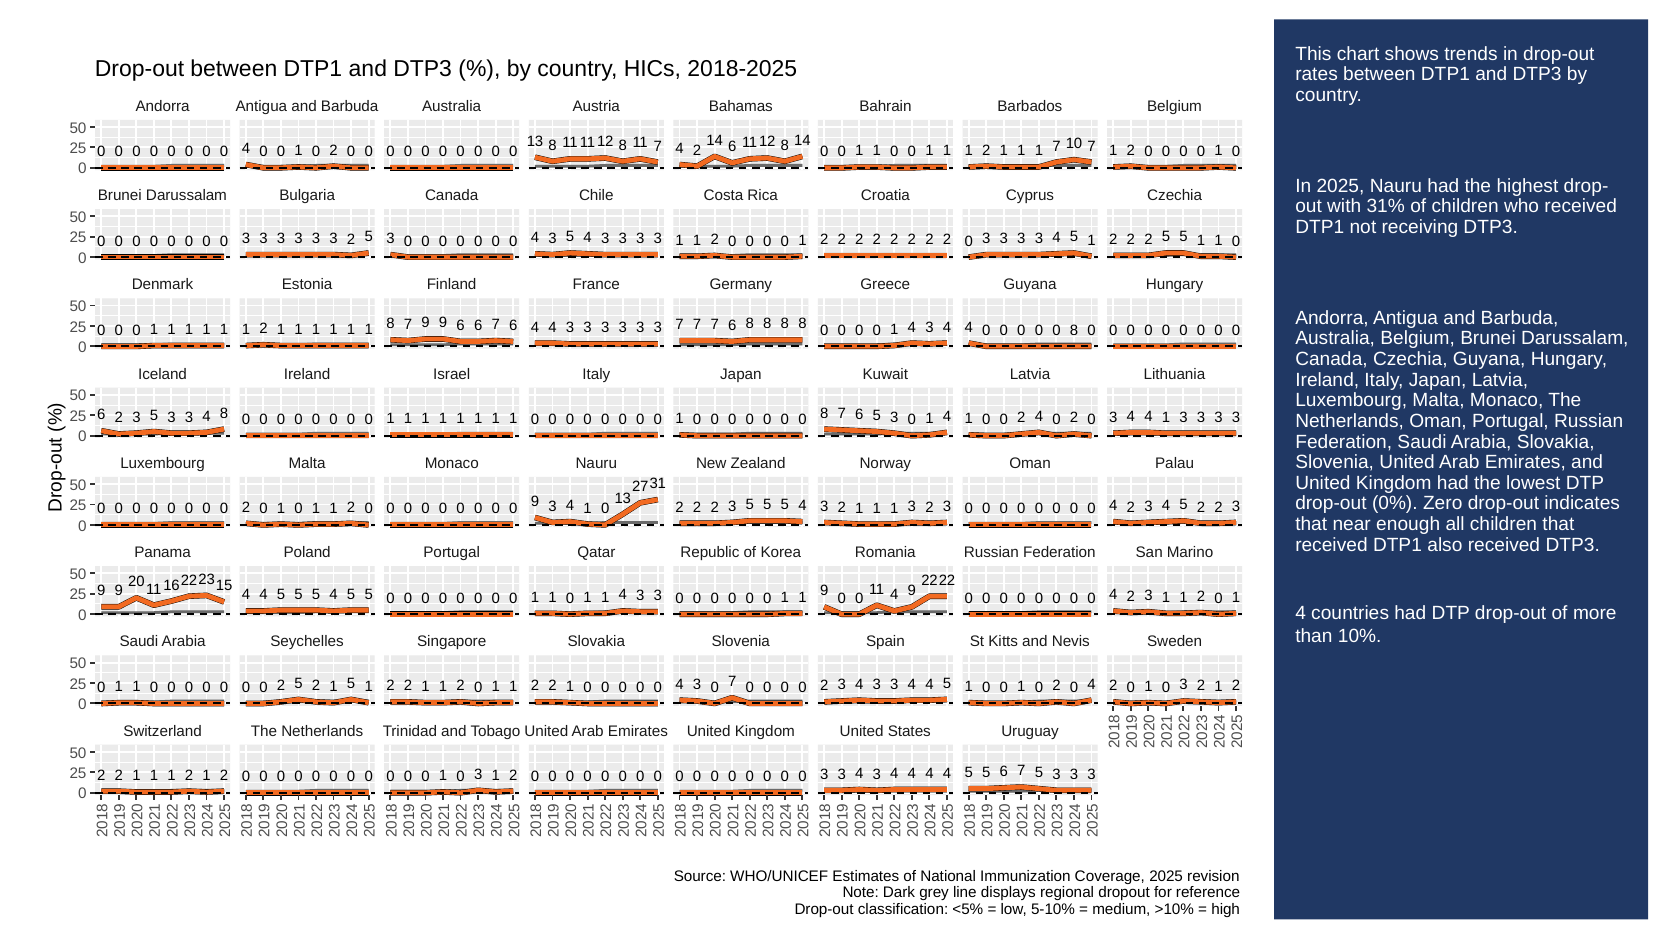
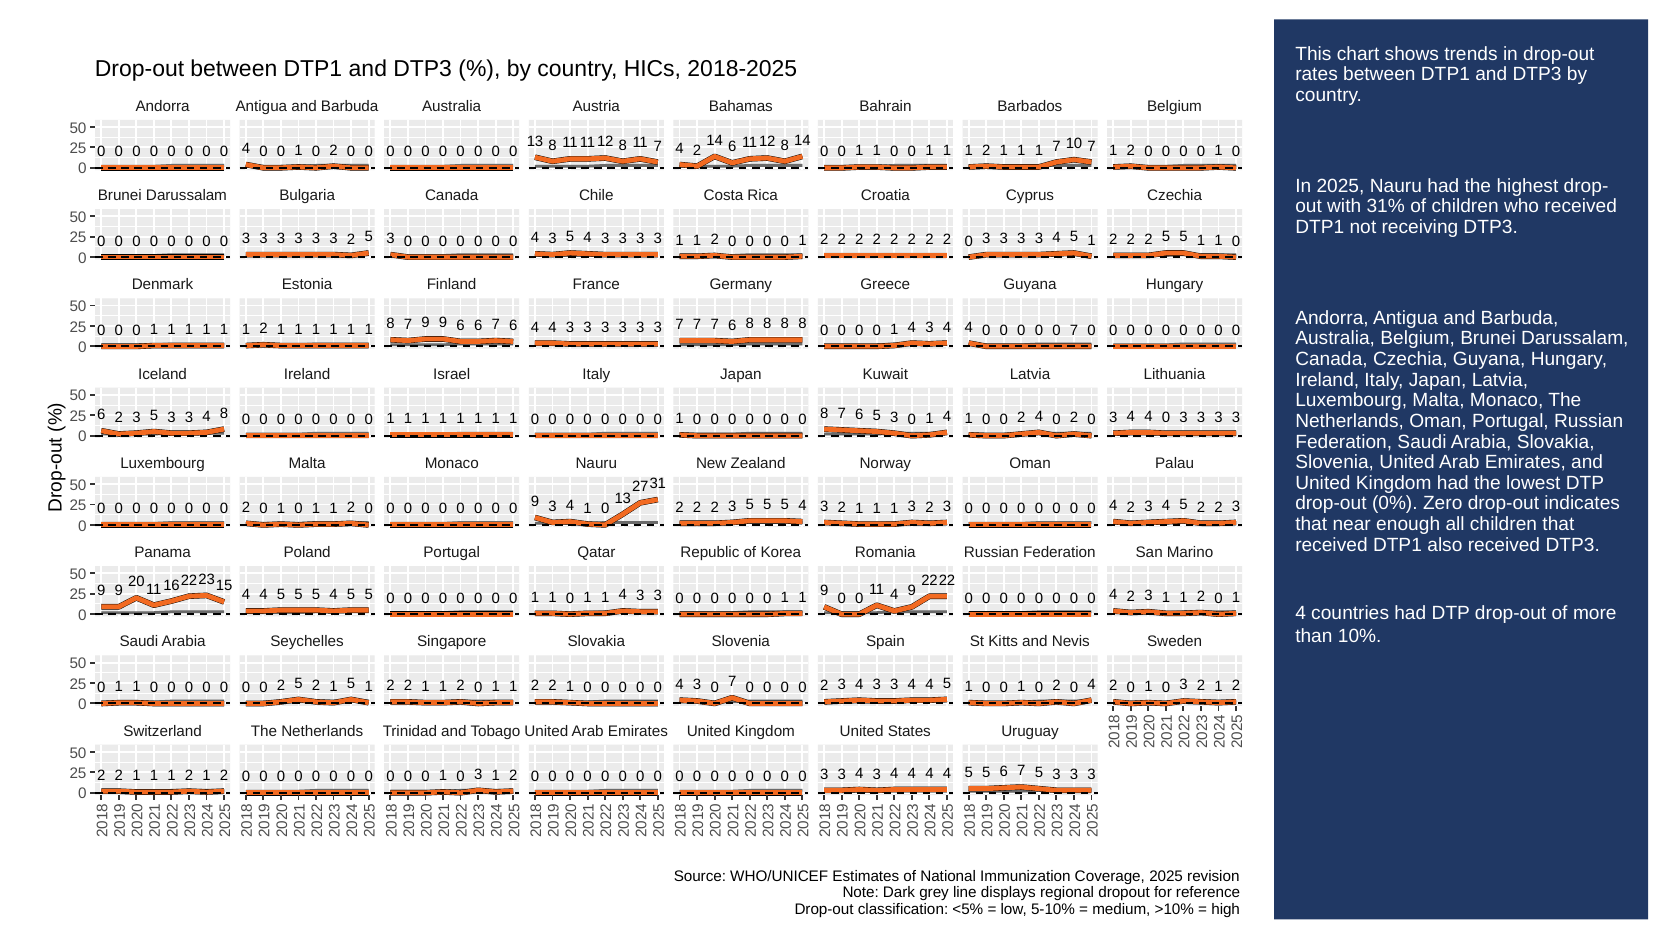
8 at (1074, 330): 8 -> 7
3 4 4 1: 1 -> 0
